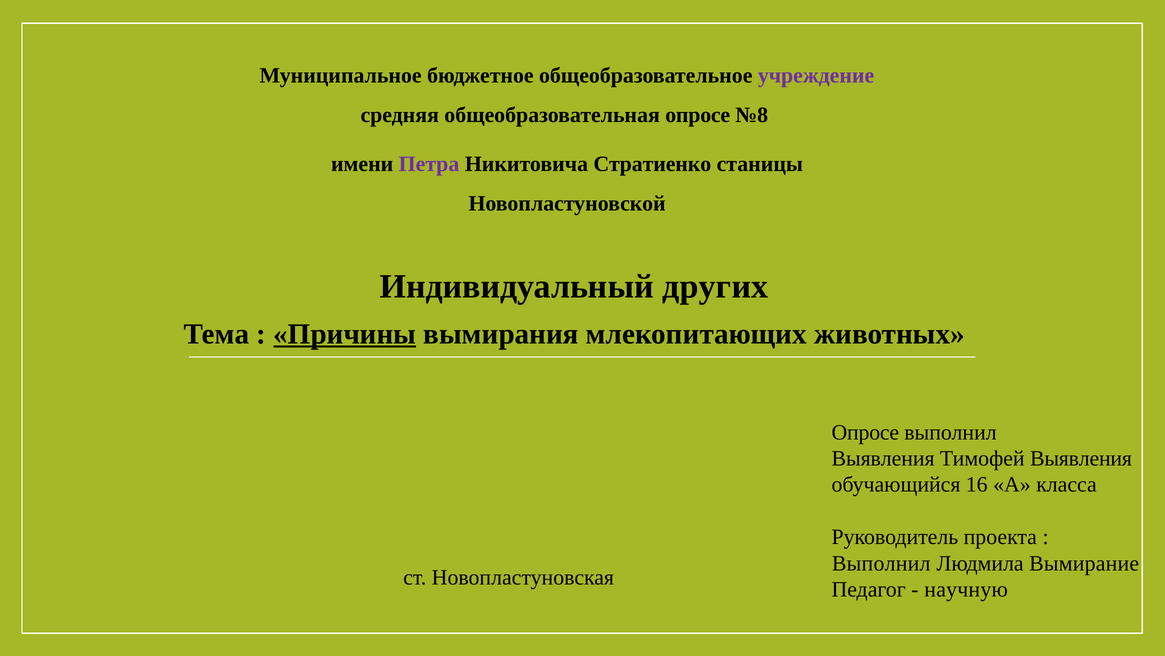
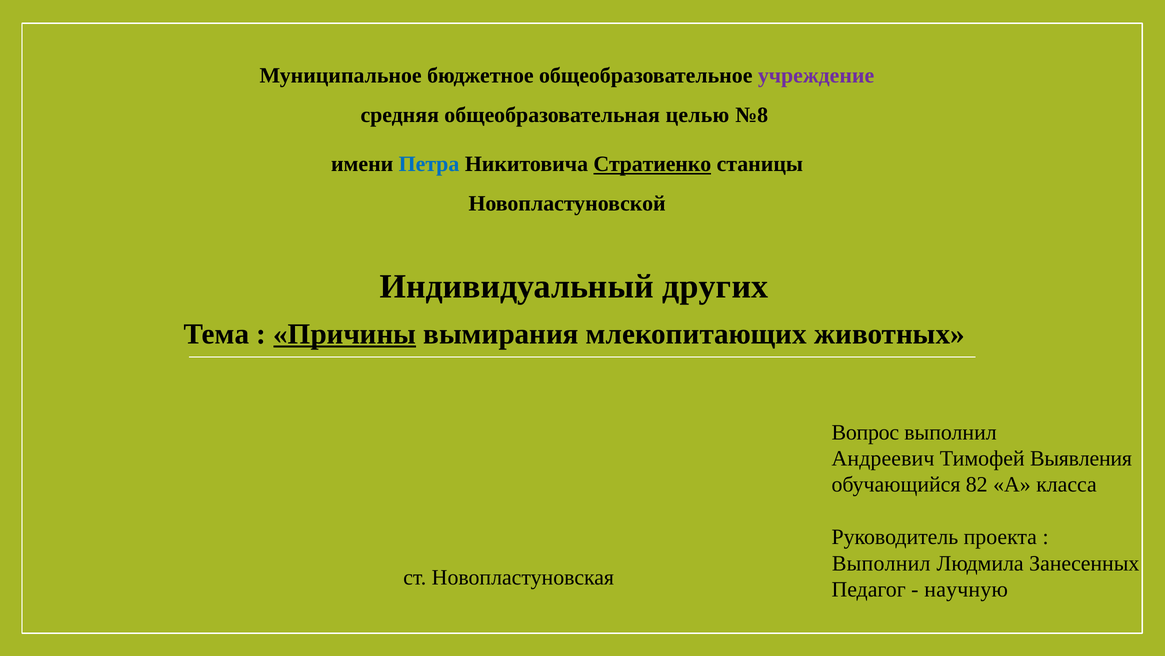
общеобразовательная опросе: опросе -> целью
Петра colour: purple -> blue
Стратиенко underline: none -> present
Опросе at (865, 432): Опросе -> Вопрос
Выявления at (883, 458): Выявления -> Андреевич
16: 16 -> 82
Вымирание: Вымирание -> Занесенных
